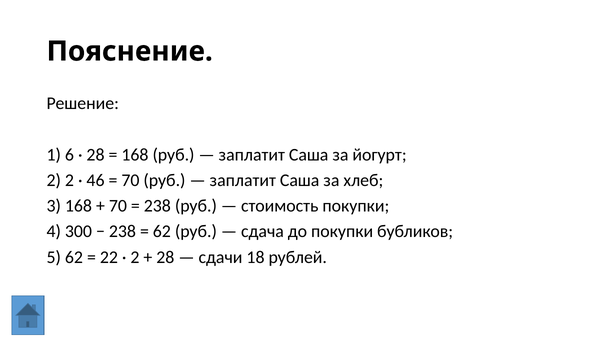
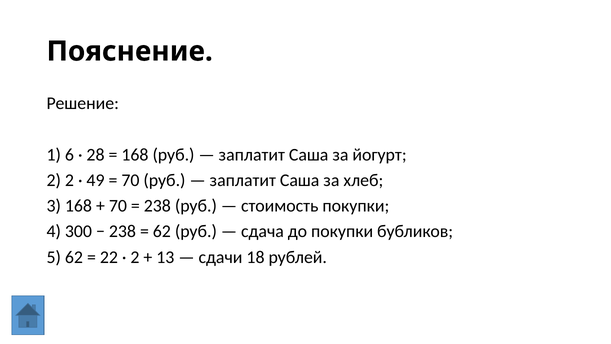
46: 46 -> 49
28 at (165, 257): 28 -> 13
